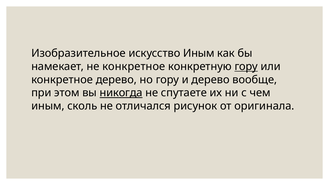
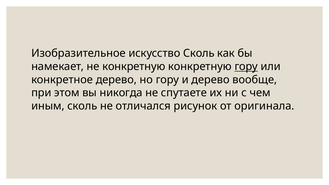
искусство Иным: Иным -> Сколь
не конкретное: конкретное -> конкретную
никогда underline: present -> none
